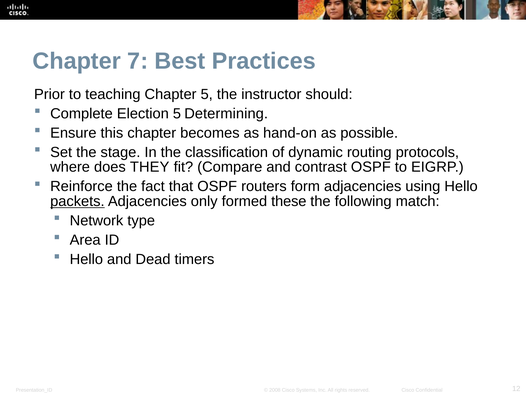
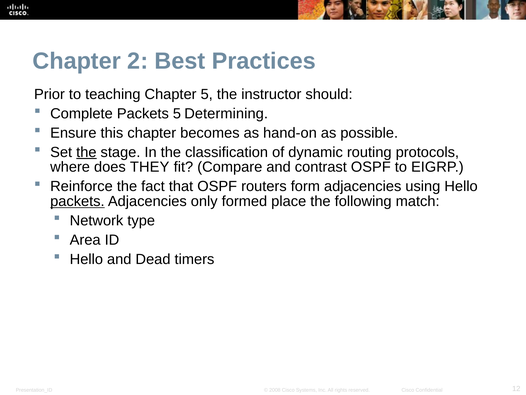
7: 7 -> 2
Complete Election: Election -> Packets
the at (86, 152) underline: none -> present
these: these -> place
